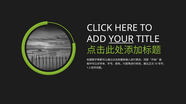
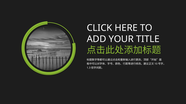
YOUR underline: present -> none
